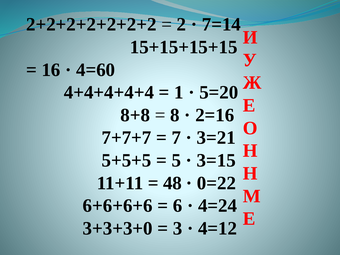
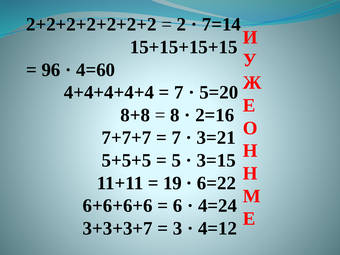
16: 16 -> 96
1 at (179, 92): 1 -> 7
48: 48 -> 19
0=22: 0=22 -> 6=22
3+3+3+0: 3+3+3+0 -> 3+3+3+7
